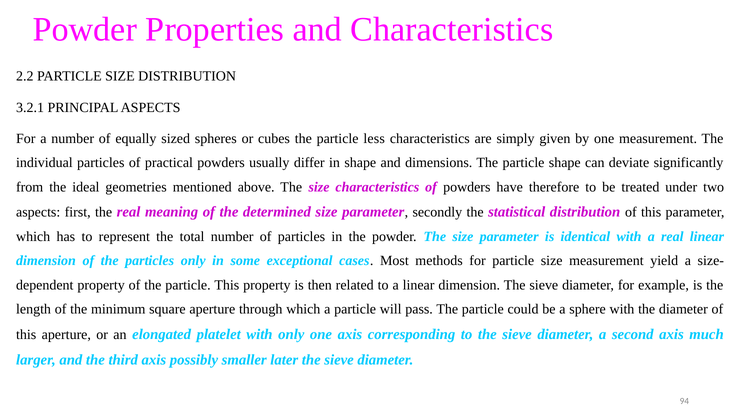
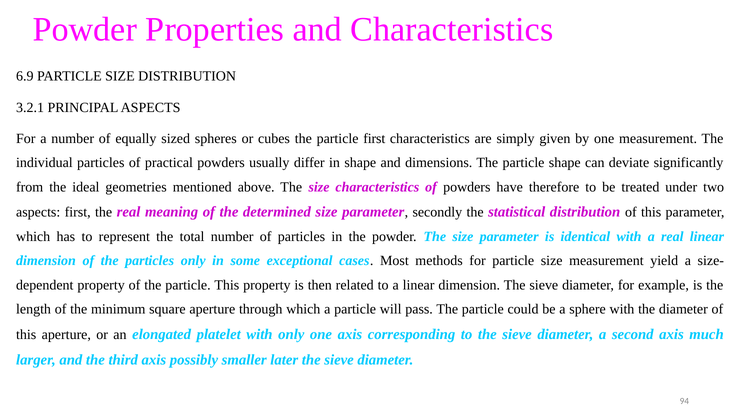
2.2: 2.2 -> 6.9
particle less: less -> first
